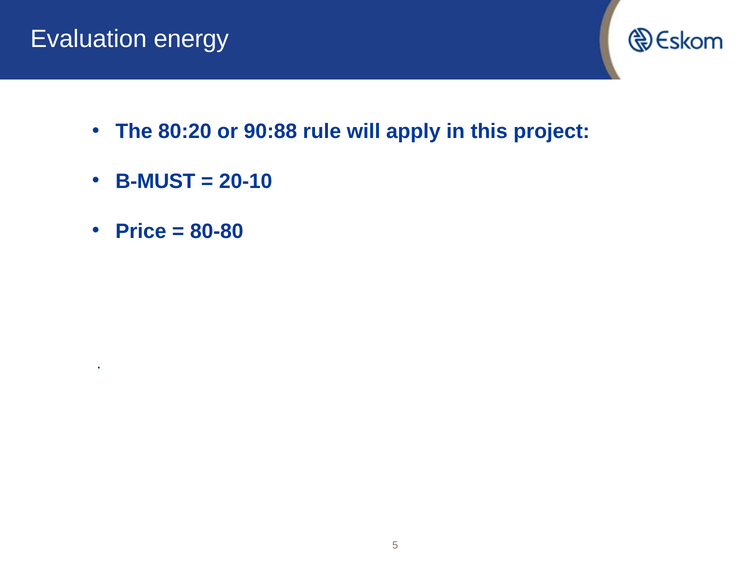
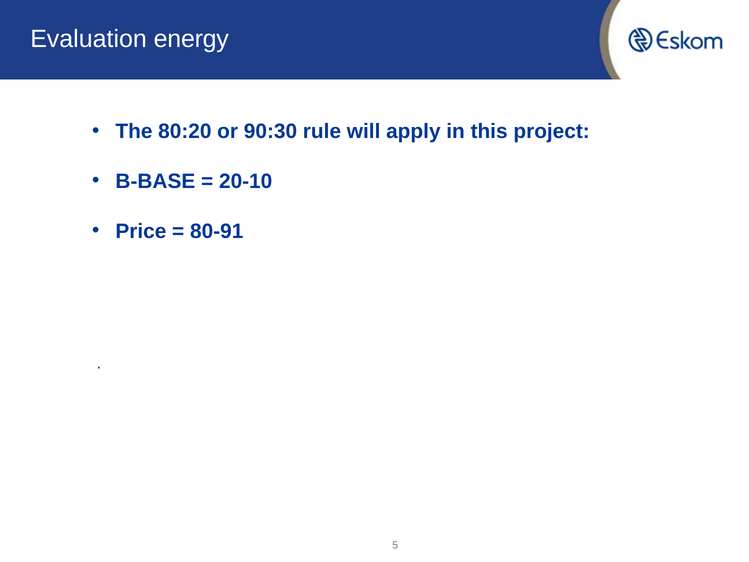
90:88: 90:88 -> 90:30
B-MUST: B-MUST -> B-BASE
80-80: 80-80 -> 80-91
